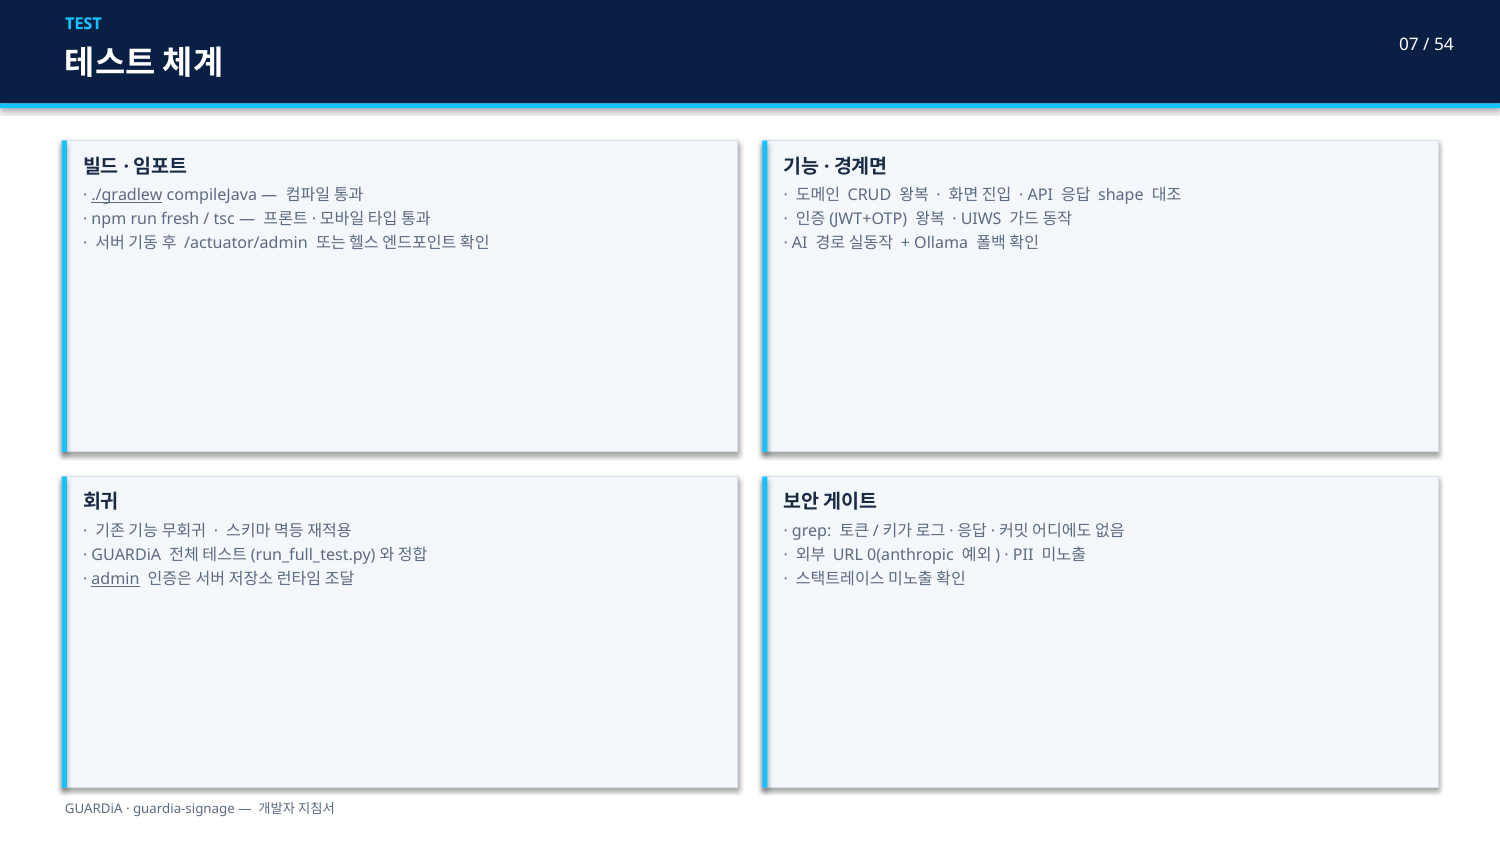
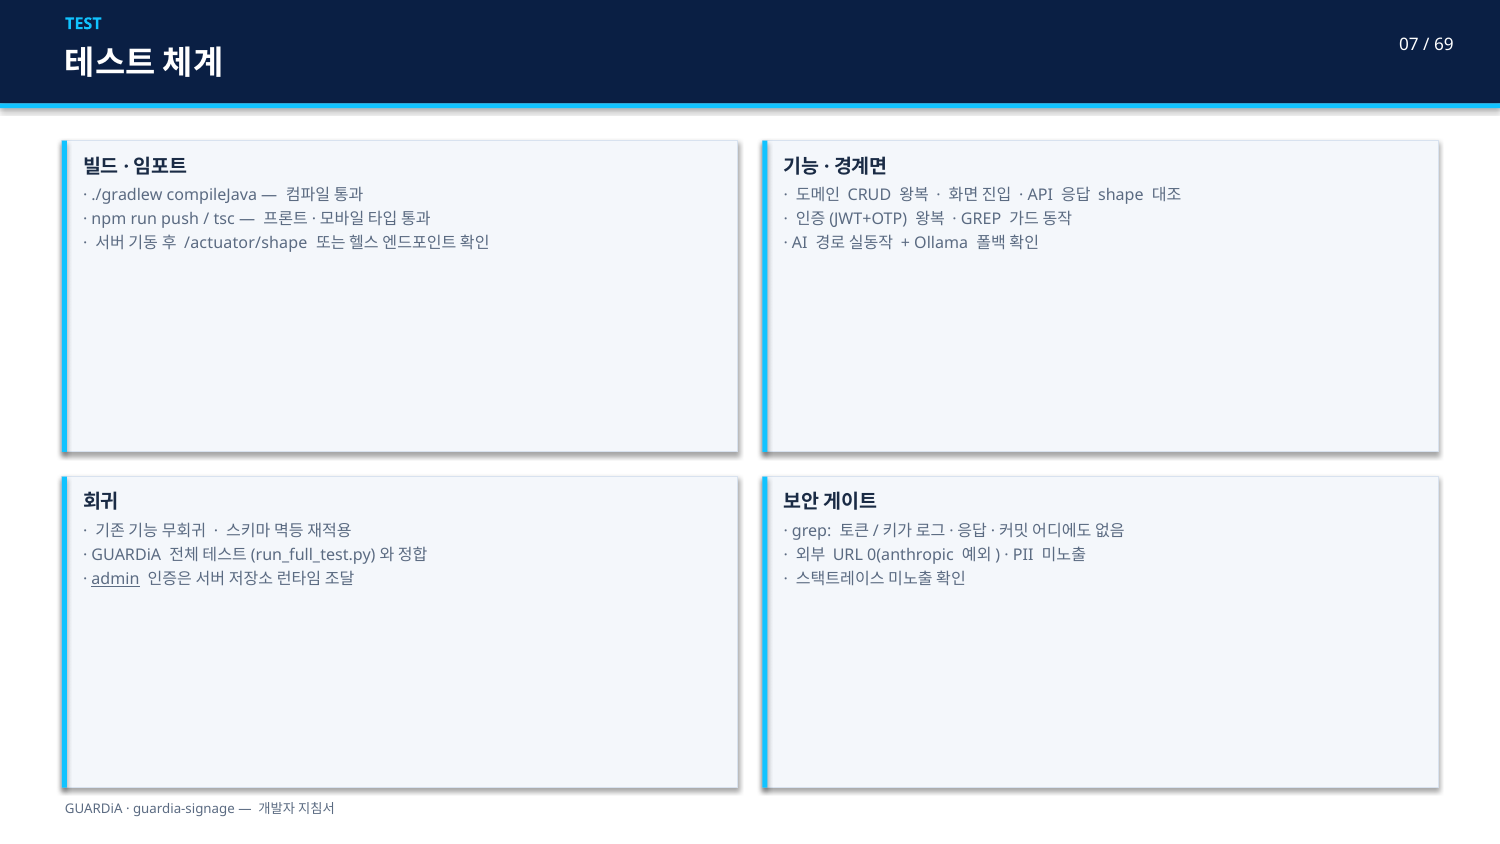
54: 54 -> 69
./gradlew underline: present -> none
fresh: fresh -> push
UIWS at (981, 219): UIWS -> GREP
/actuator/admin: /actuator/admin -> /actuator/shape
